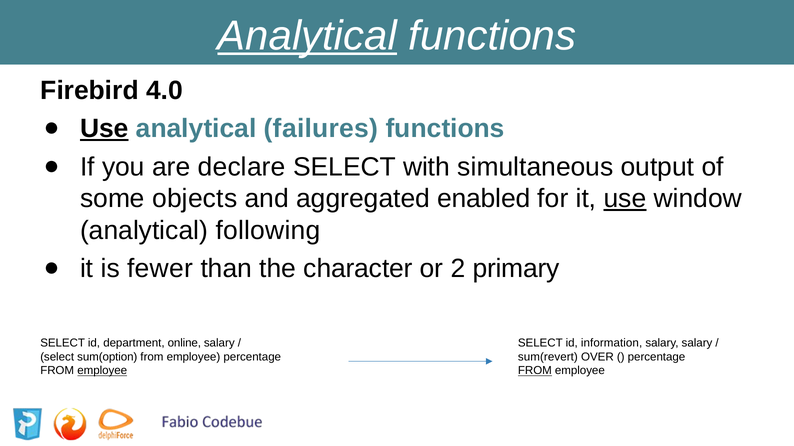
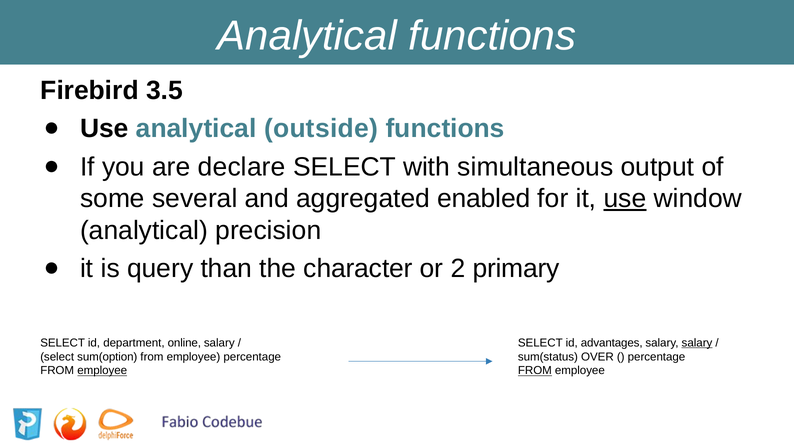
Analytical at (307, 36) underline: present -> none
4.0: 4.0 -> 3.5
Use at (104, 129) underline: present -> none
failures: failures -> outside
objects: objects -> several
following: following -> precision
fewer: fewer -> query
information: information -> advantages
salary at (697, 343) underline: none -> present
sum(revert: sum(revert -> sum(status
